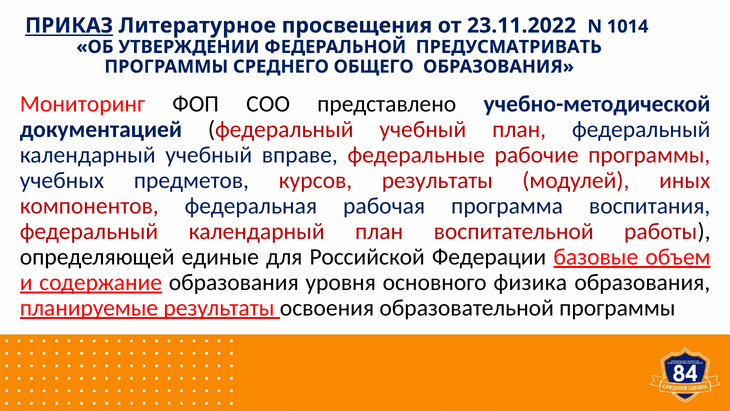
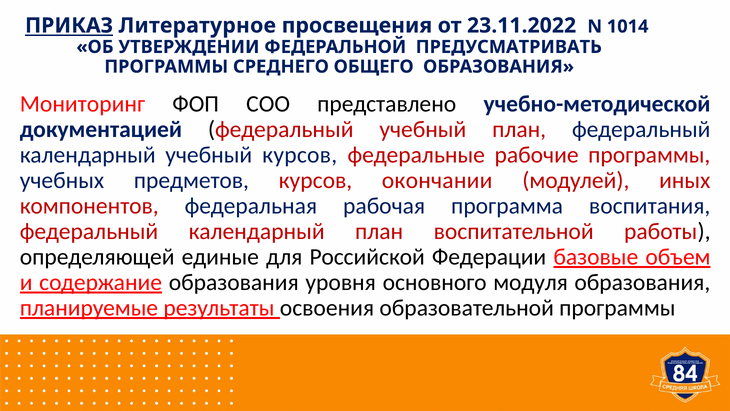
учебный вправе: вправе -> курсов
курсов результаты: результаты -> окончании
физика: физика -> модуля
